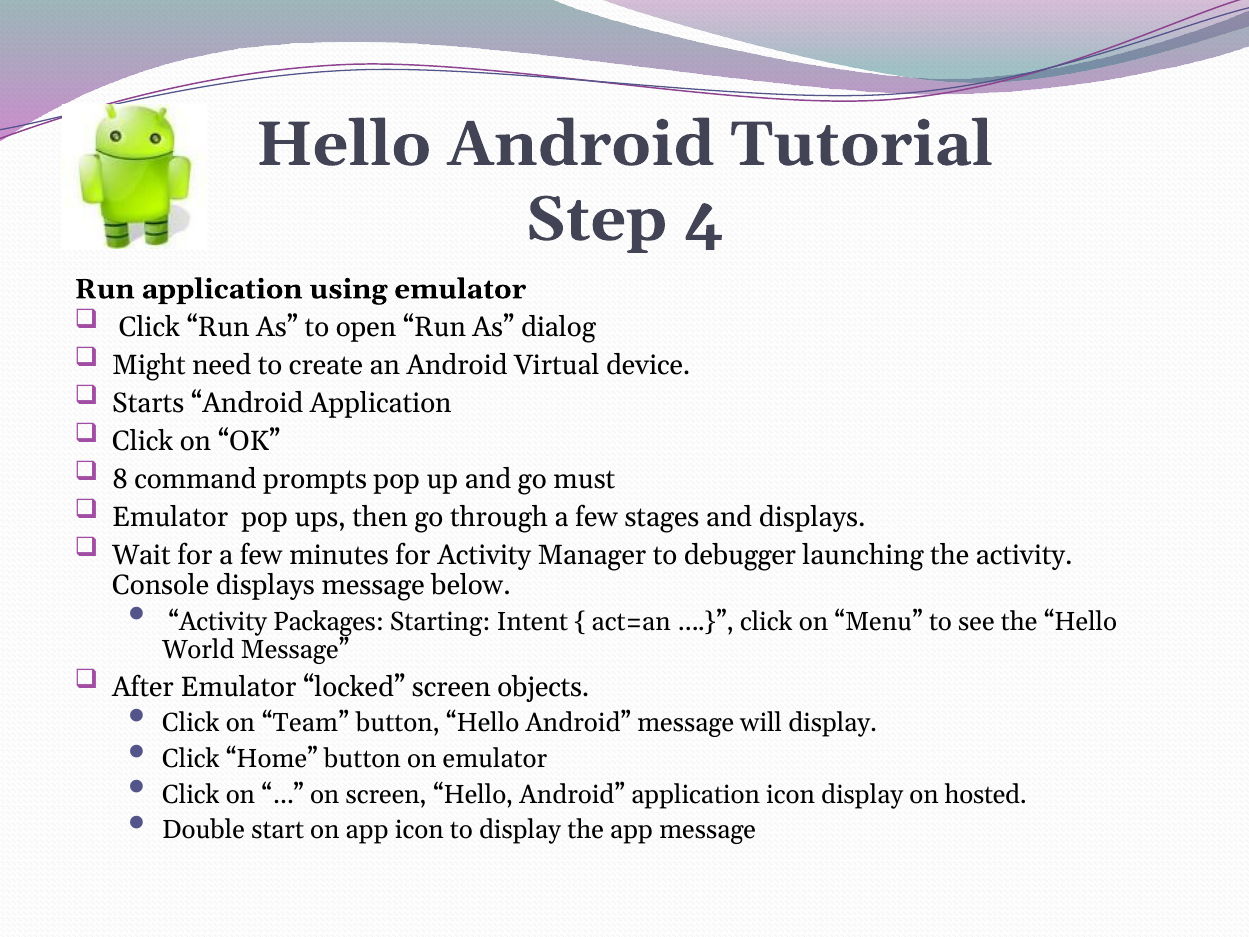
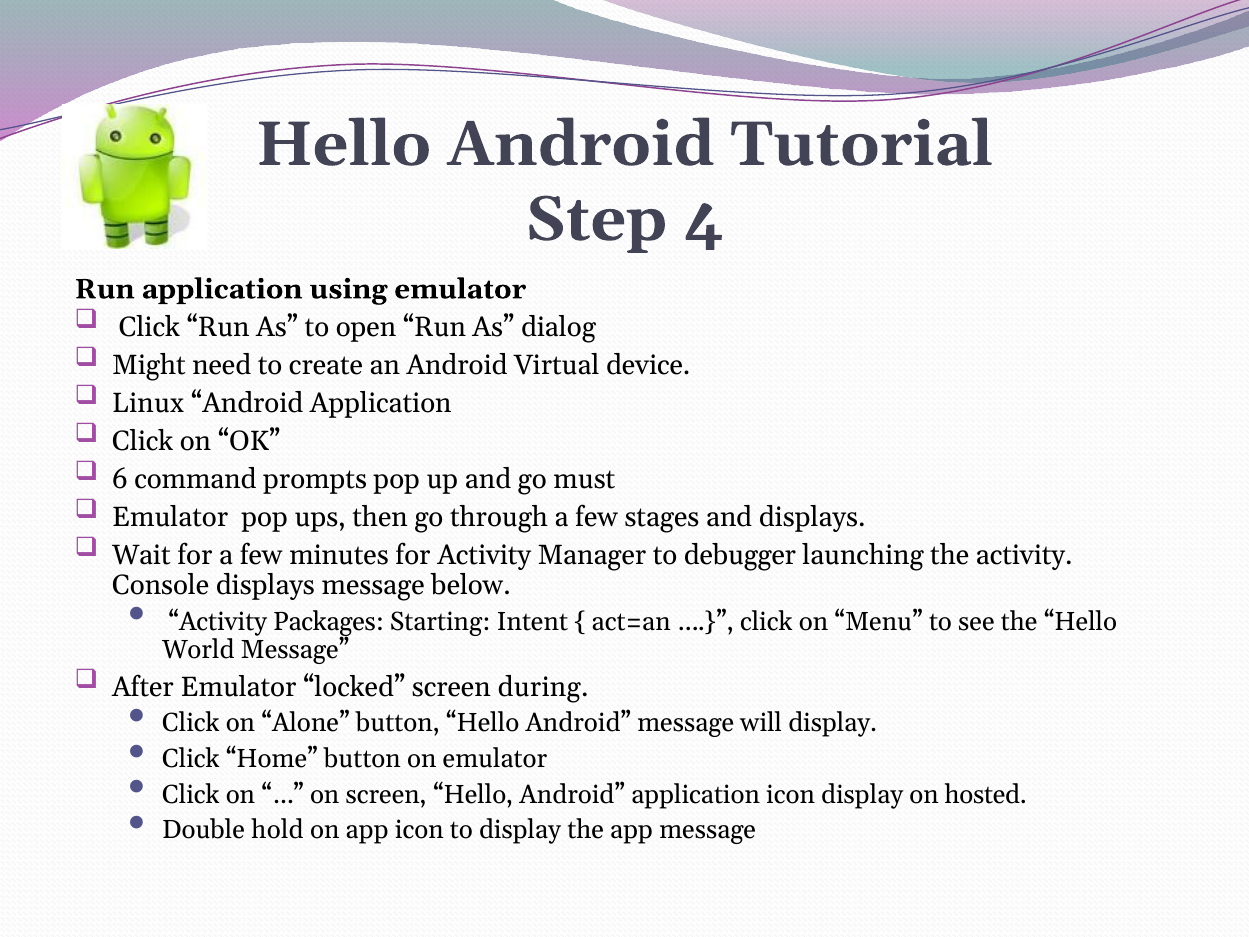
Starts: Starts -> Linux
8: 8 -> 6
objects: objects -> during
Team: Team -> Alone
start: start -> hold
